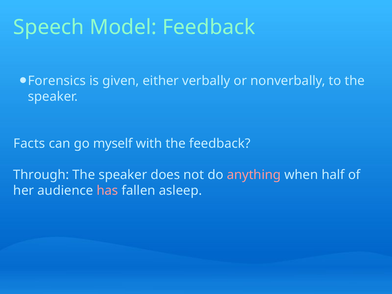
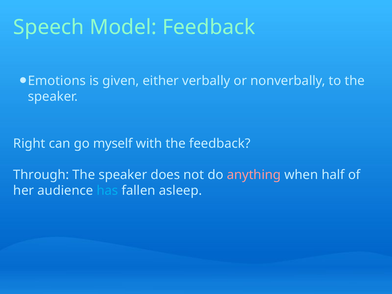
Forensics: Forensics -> Emotions
Facts: Facts -> Right
has colour: pink -> light blue
